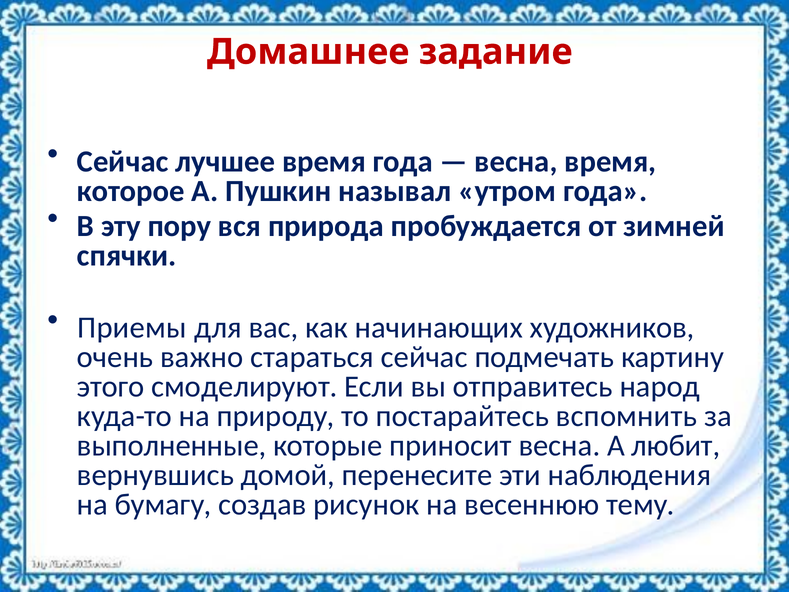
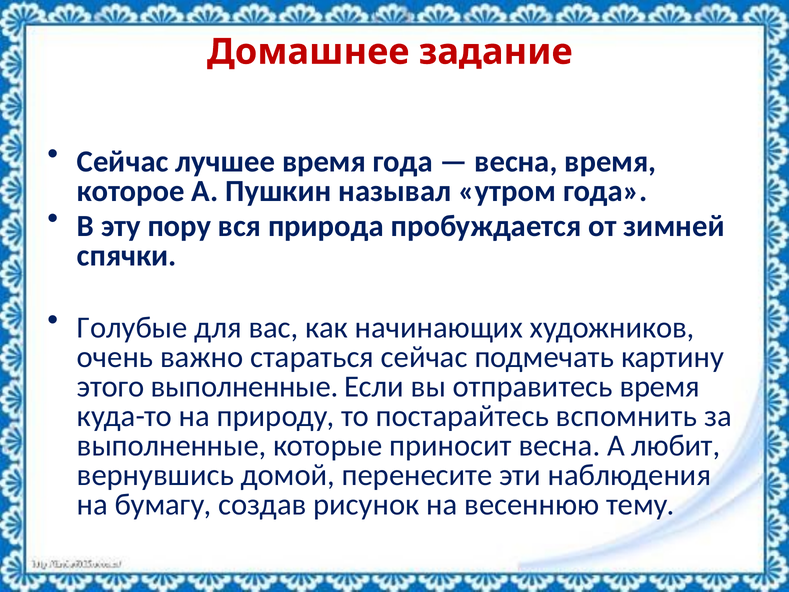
Приемы: Приемы -> Голубые
этого смоделируют: смоделируют -> выполненные
отправитесь народ: народ -> время
